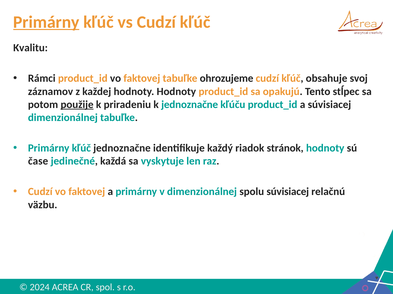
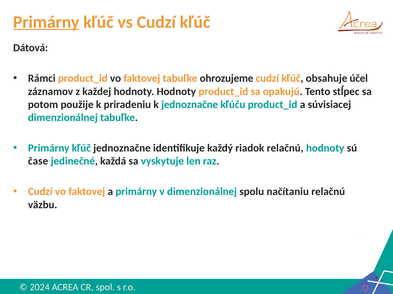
Kvalitu: Kvalitu -> Dátová
svoj: svoj -> účel
použije underline: present -> none
riadok stránok: stránok -> relačnú
spolu súvisiacej: súvisiacej -> načítaniu
